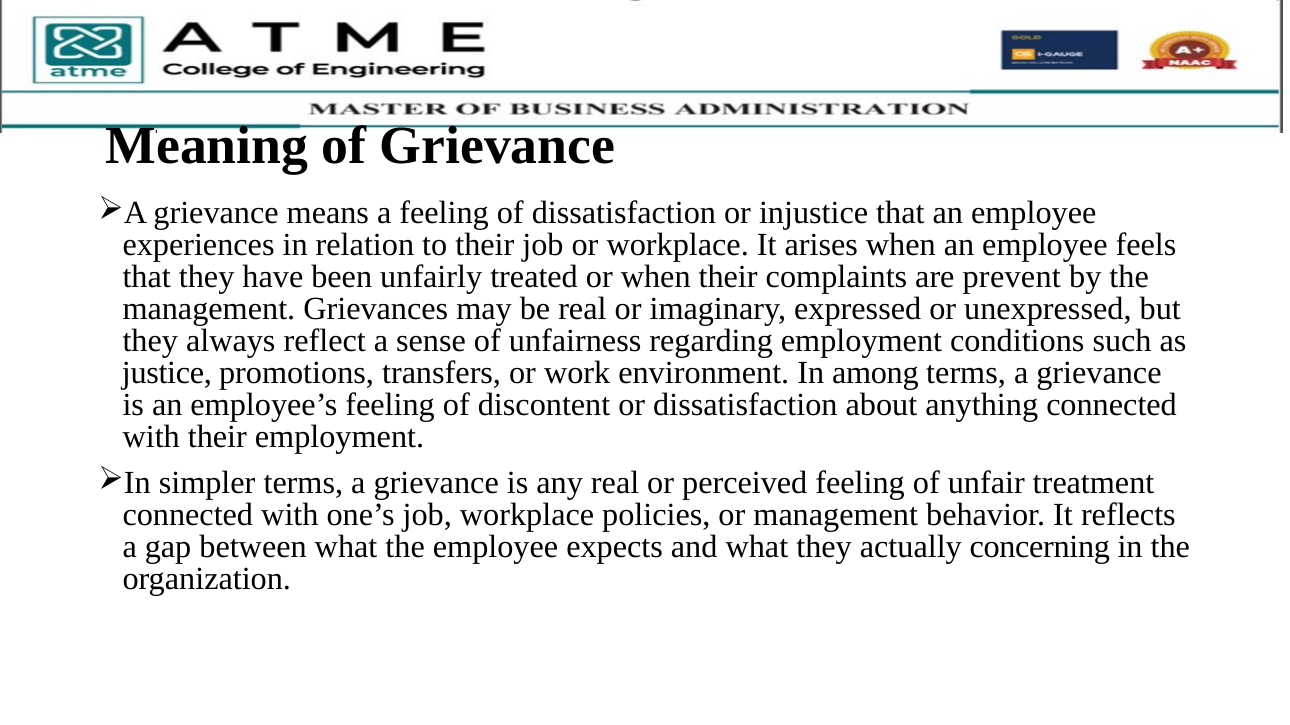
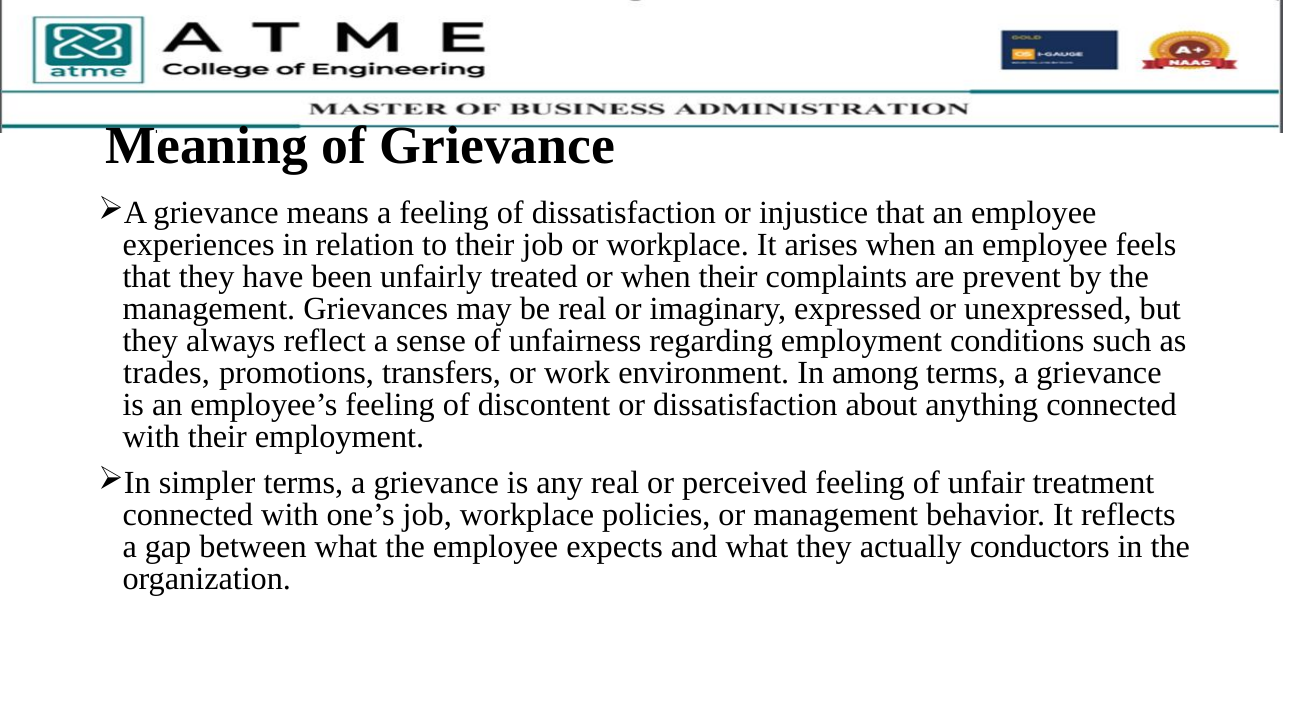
justice: justice -> trades
concerning: concerning -> conductors
